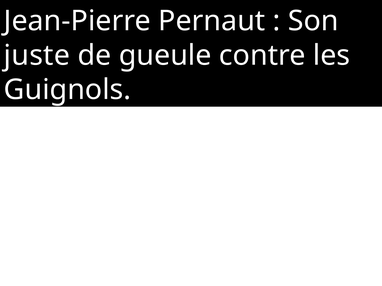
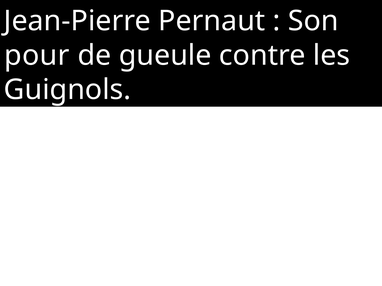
juste: juste -> pour
